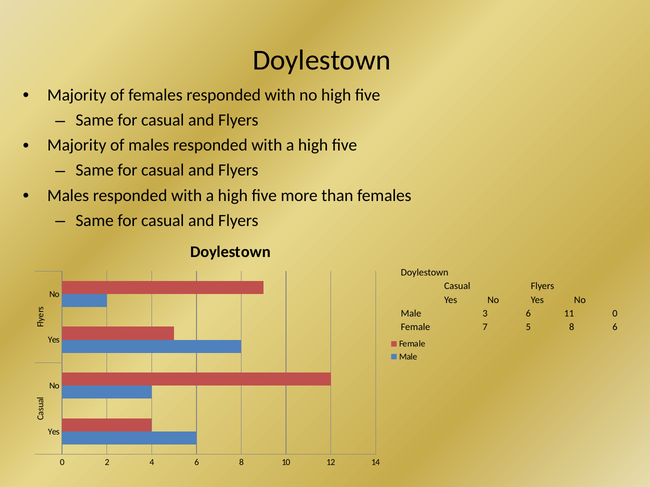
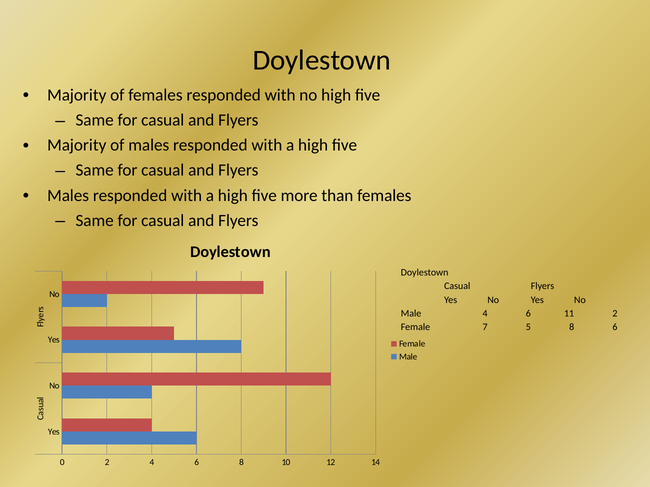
Male 3: 3 -> 4
11 0: 0 -> 2
